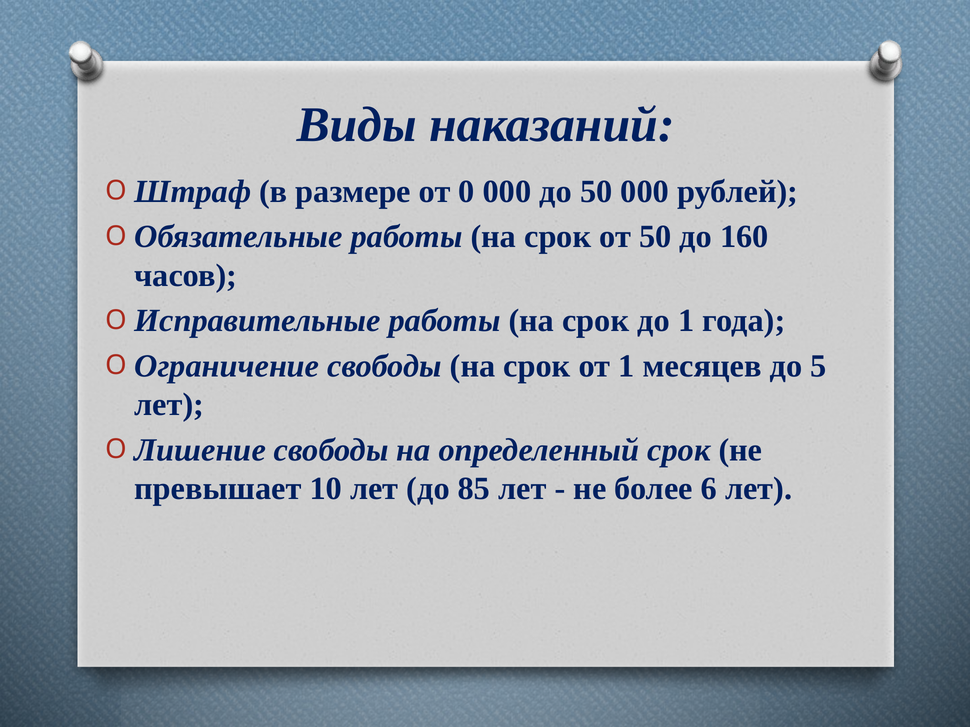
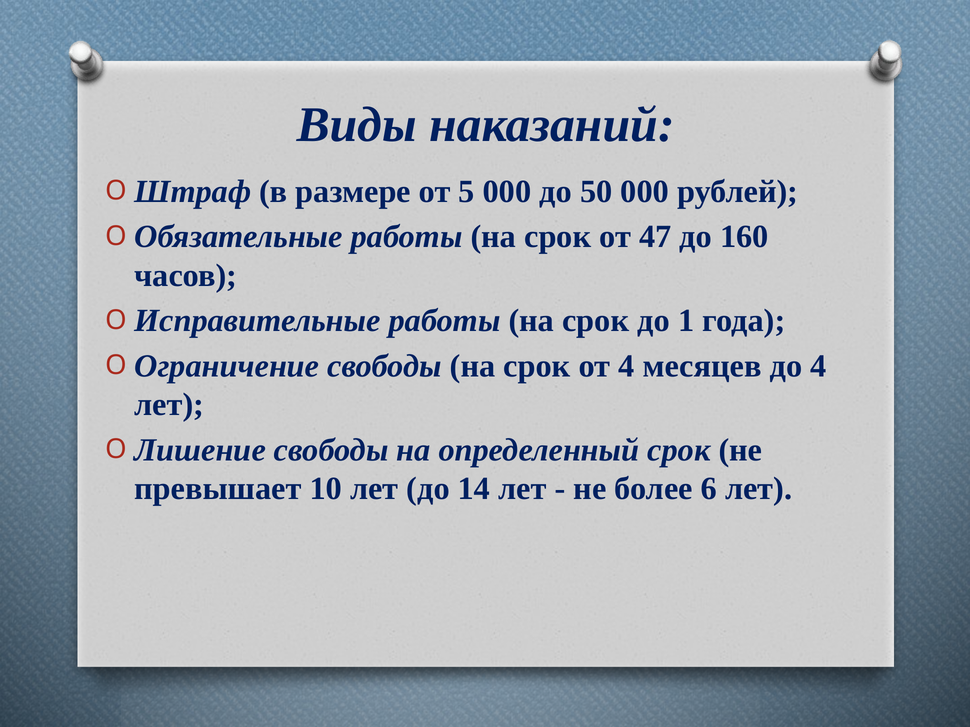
0: 0 -> 5
от 50: 50 -> 47
от 1: 1 -> 4
до 5: 5 -> 4
85: 85 -> 14
